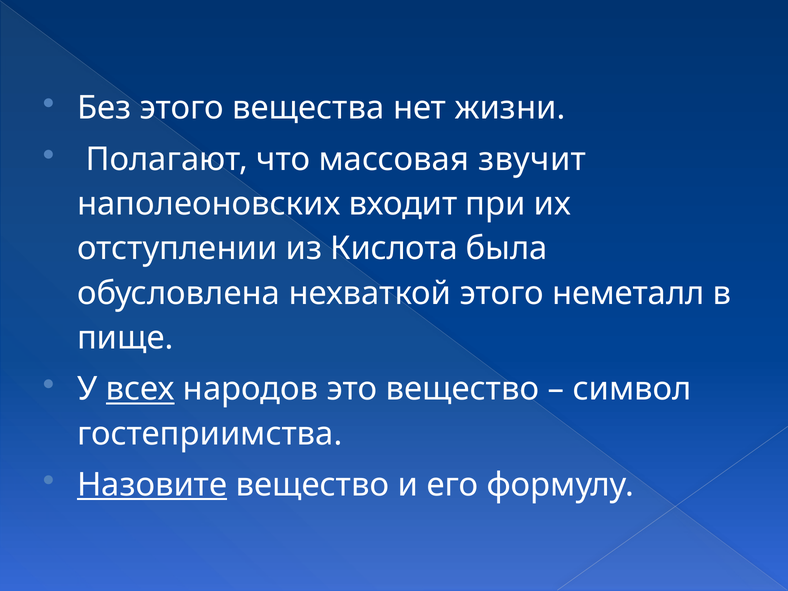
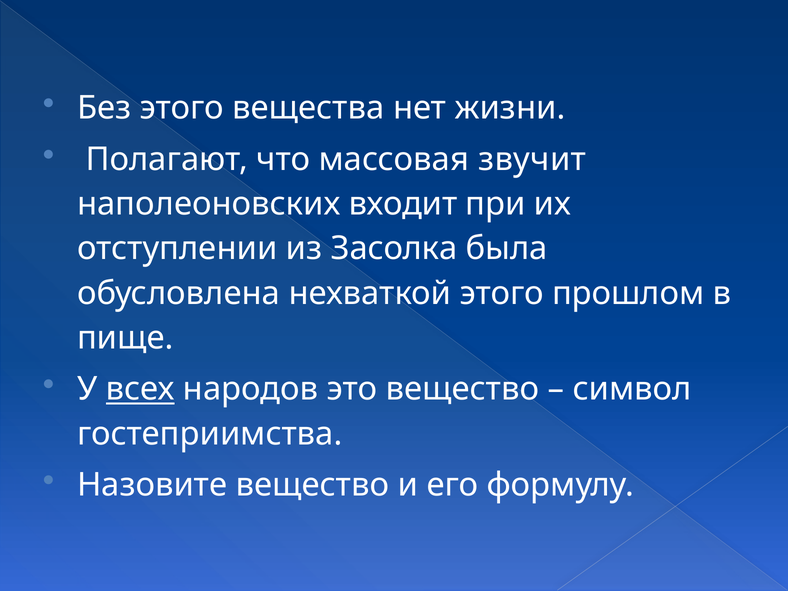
Кислота: Кислота -> Засолка
неметалл: неметалл -> прошлом
Назовите underline: present -> none
